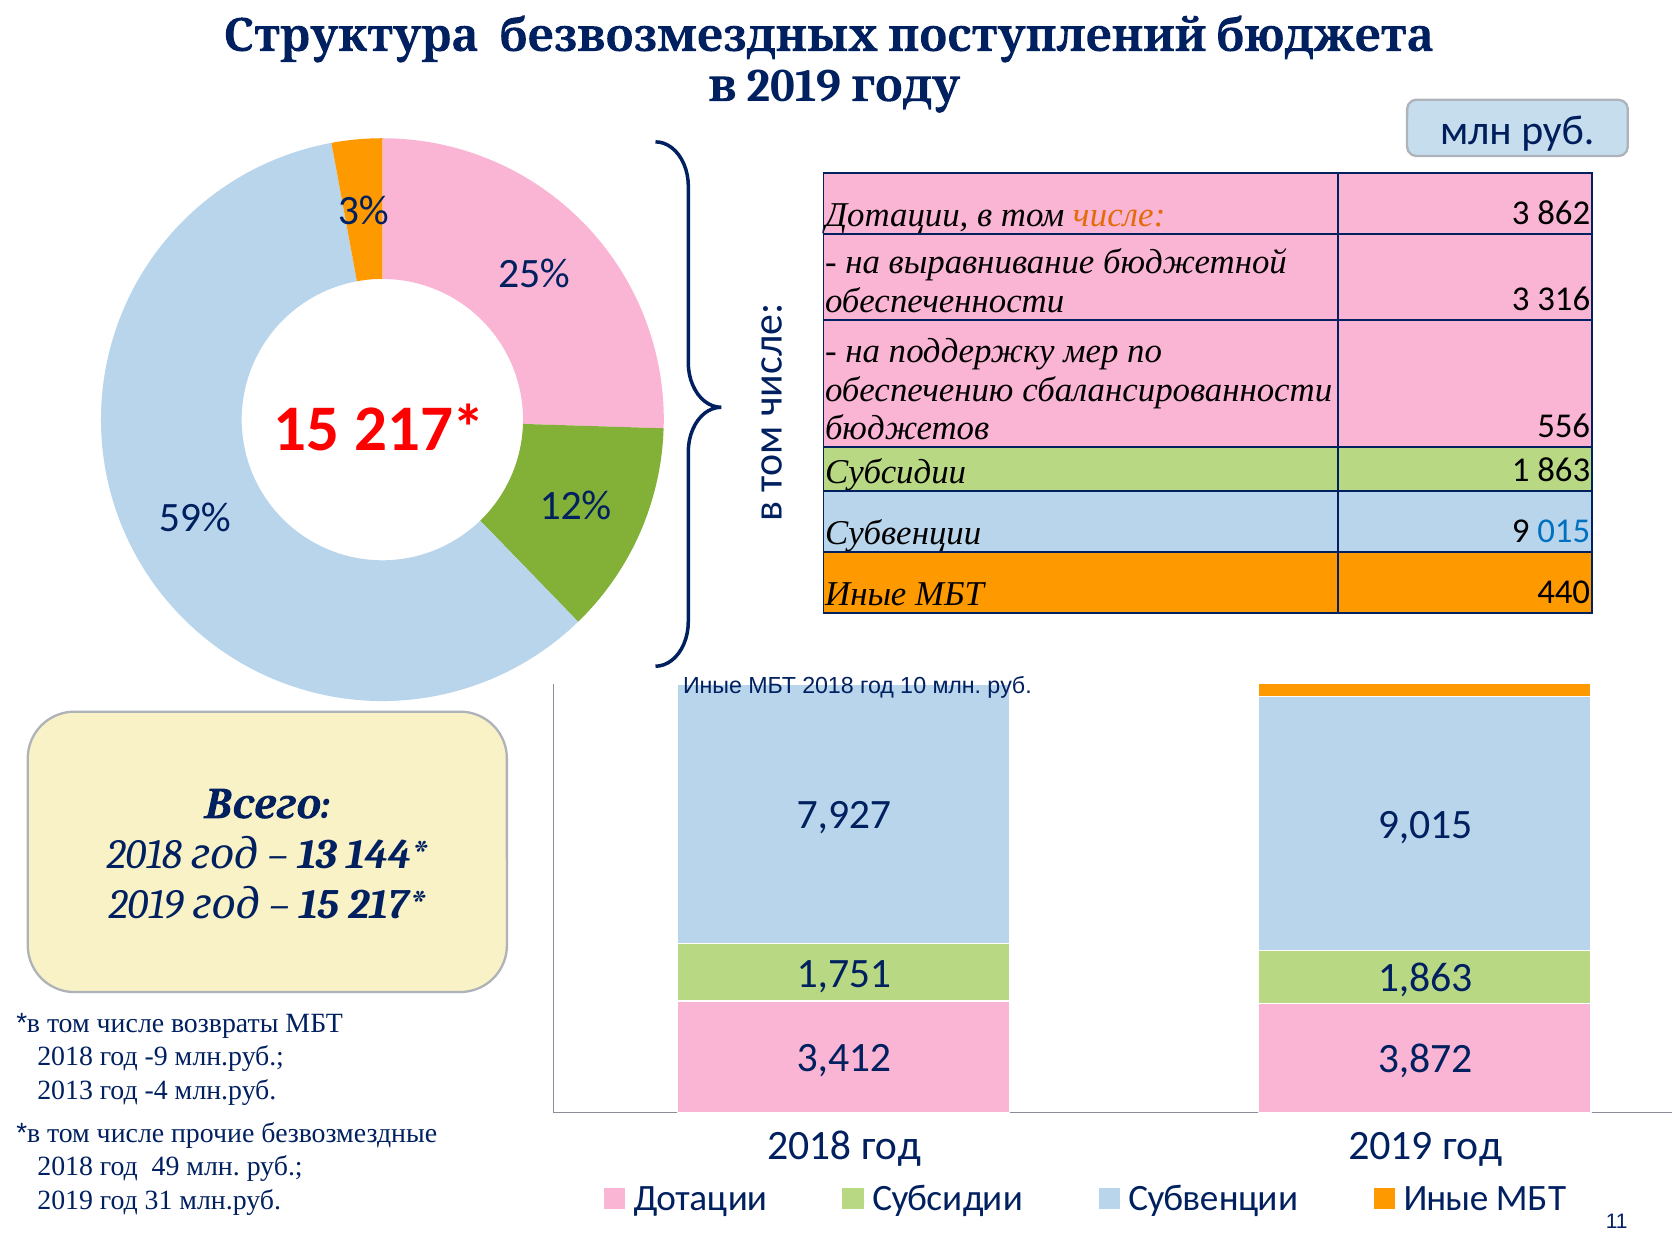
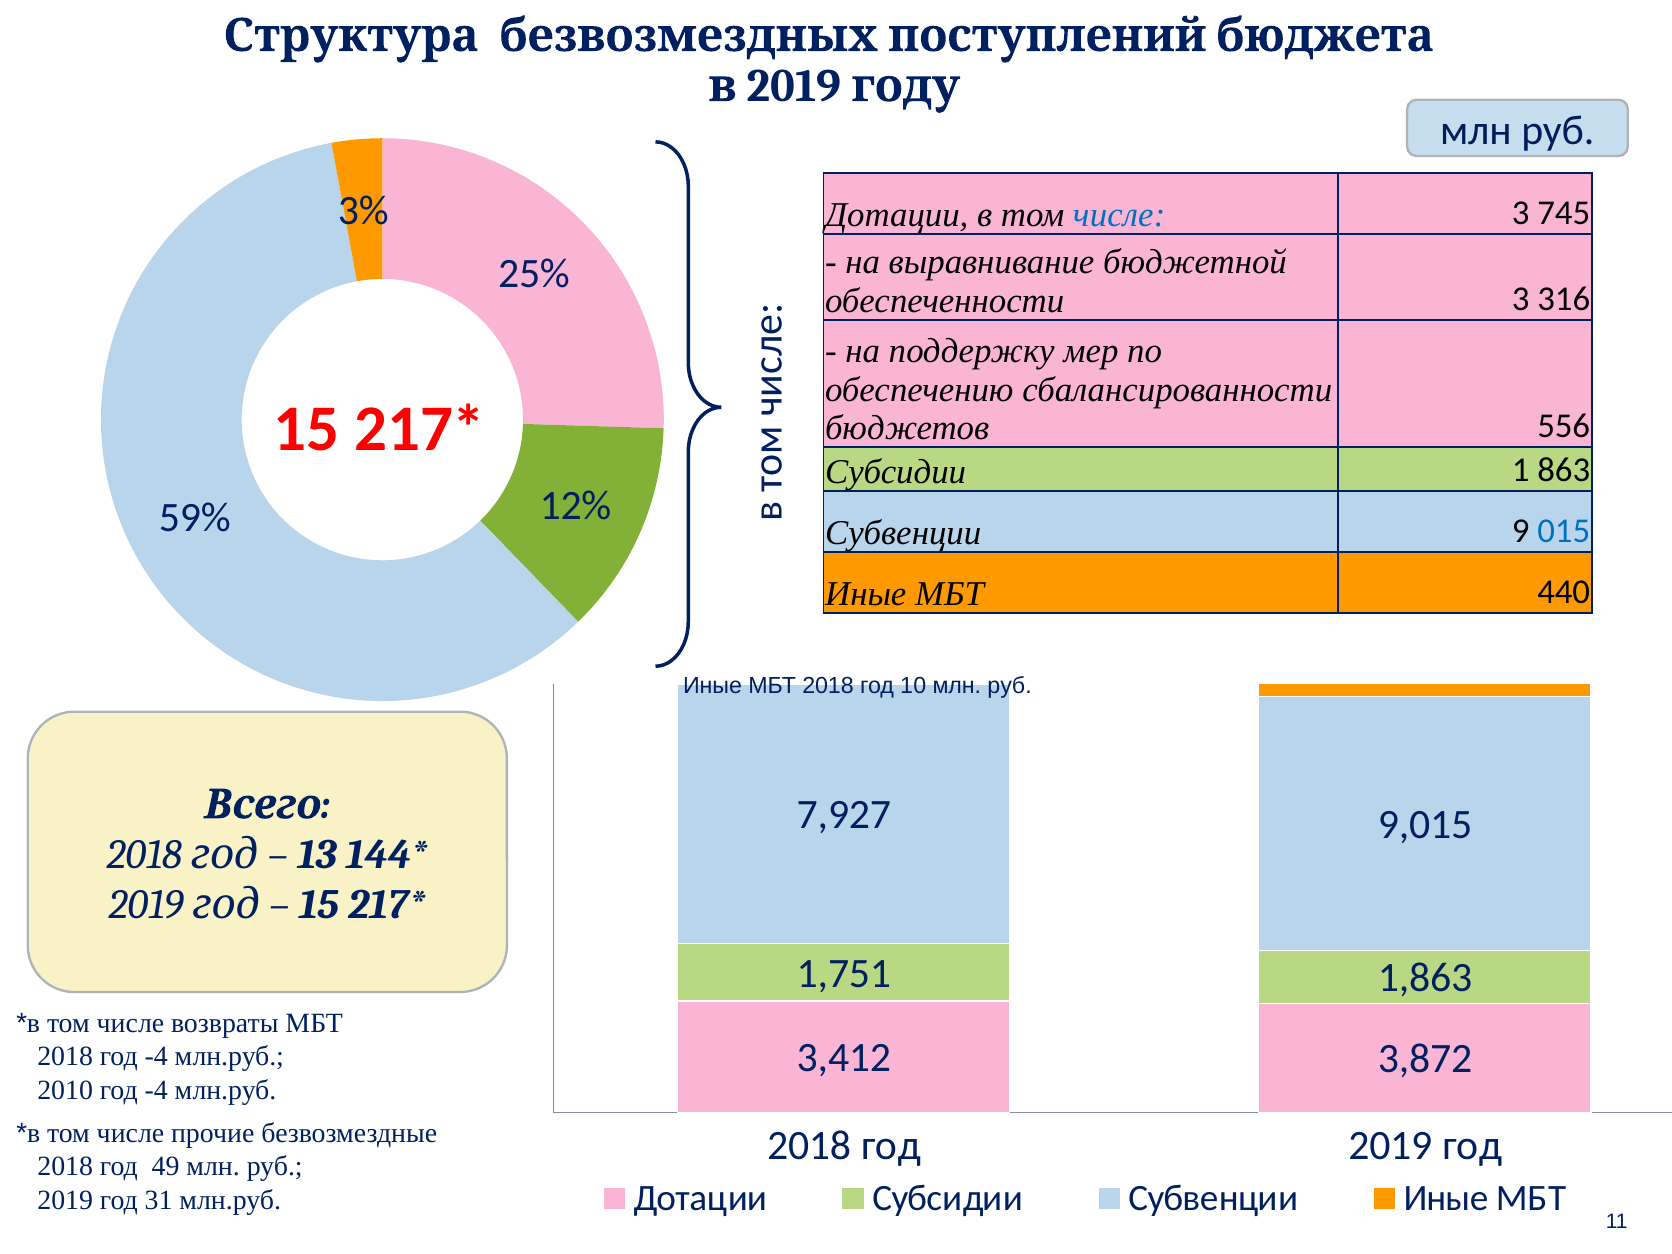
числе at (1119, 215) colour: orange -> blue
862: 862 -> 745
2018 год -9: -9 -> -4
2013: 2013 -> 2010
